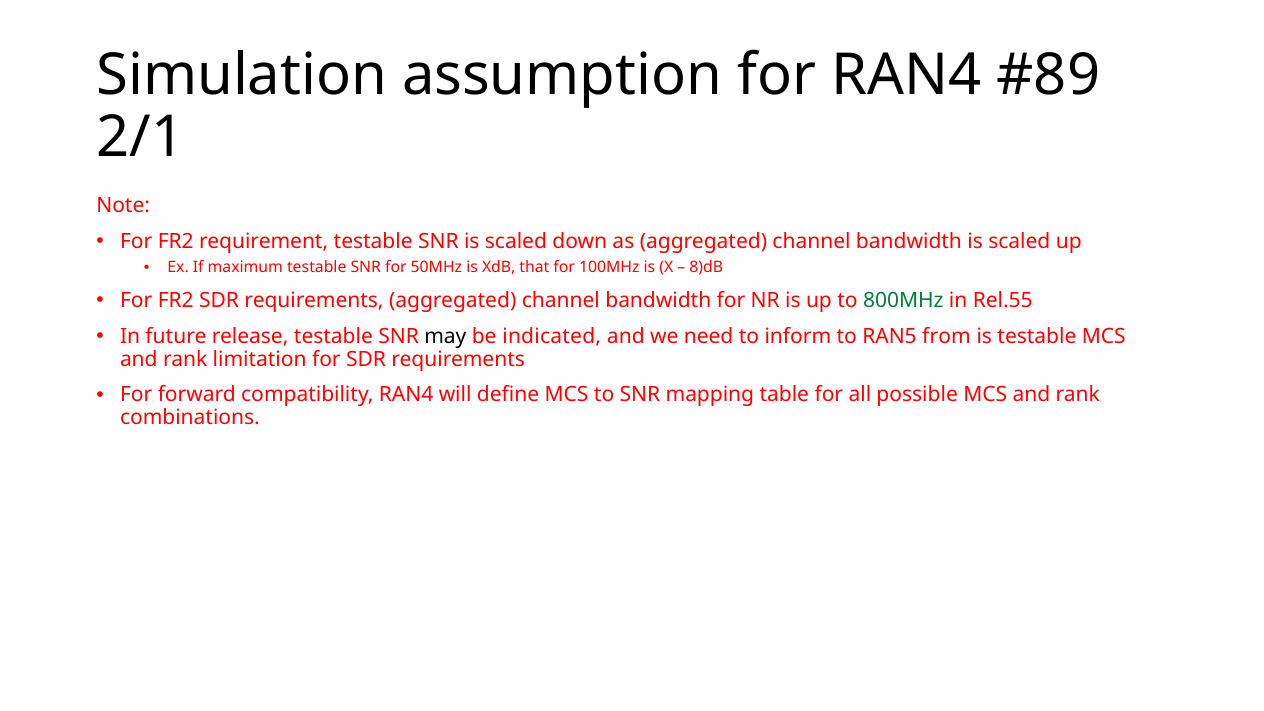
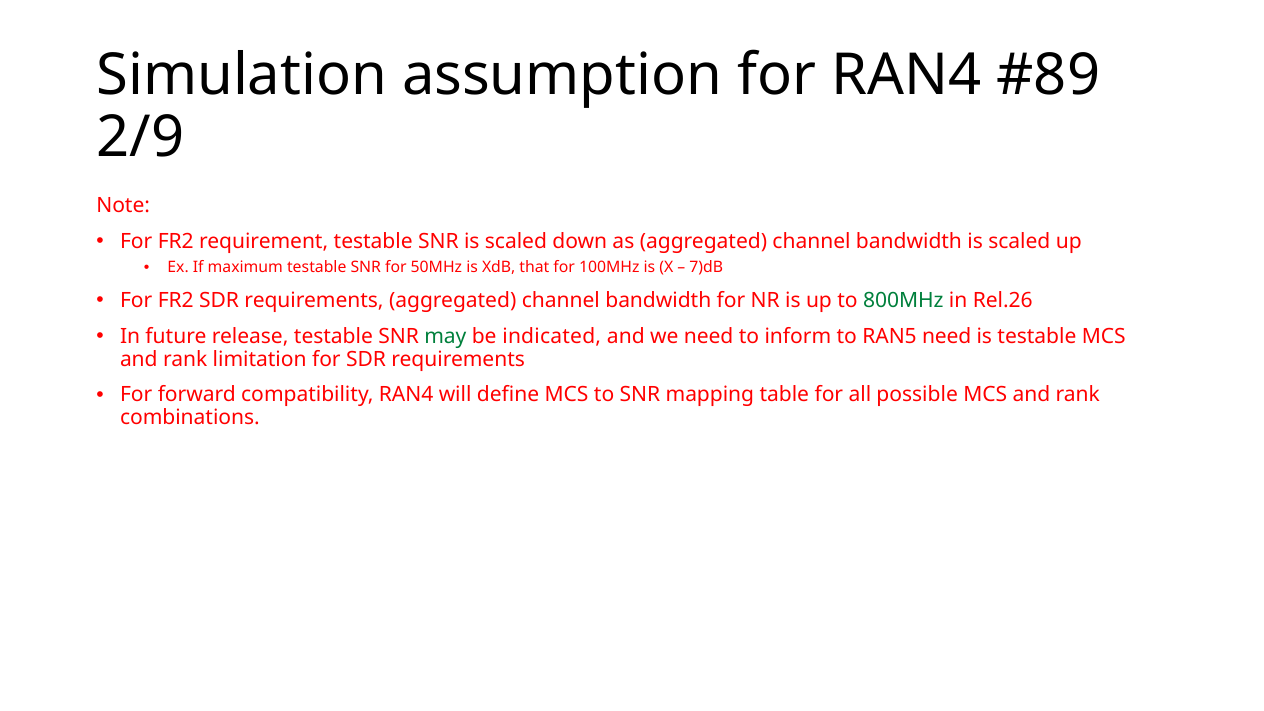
2/1: 2/1 -> 2/9
8)dB: 8)dB -> 7)dB
Rel.55: Rel.55 -> Rel.26
may colour: black -> green
RAN5 from: from -> need
